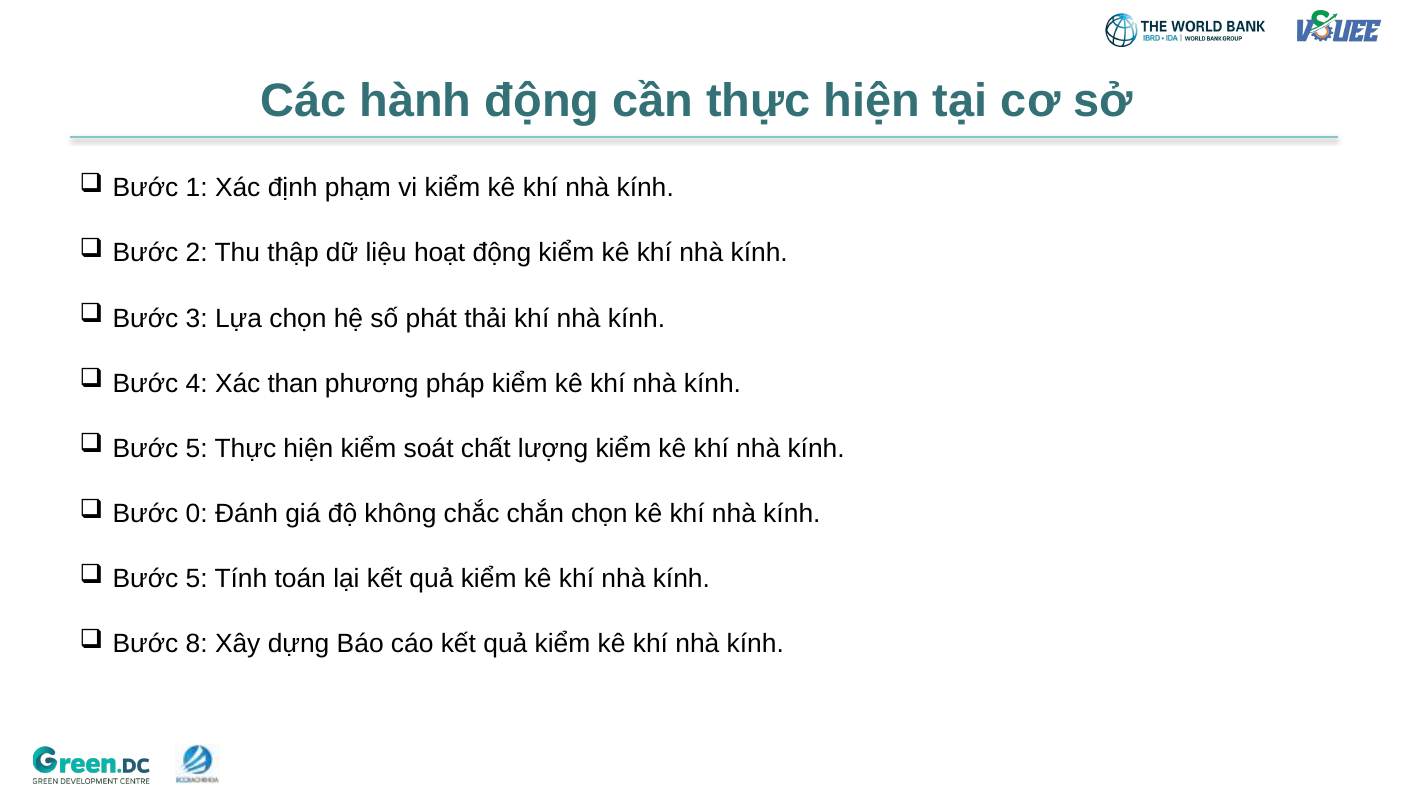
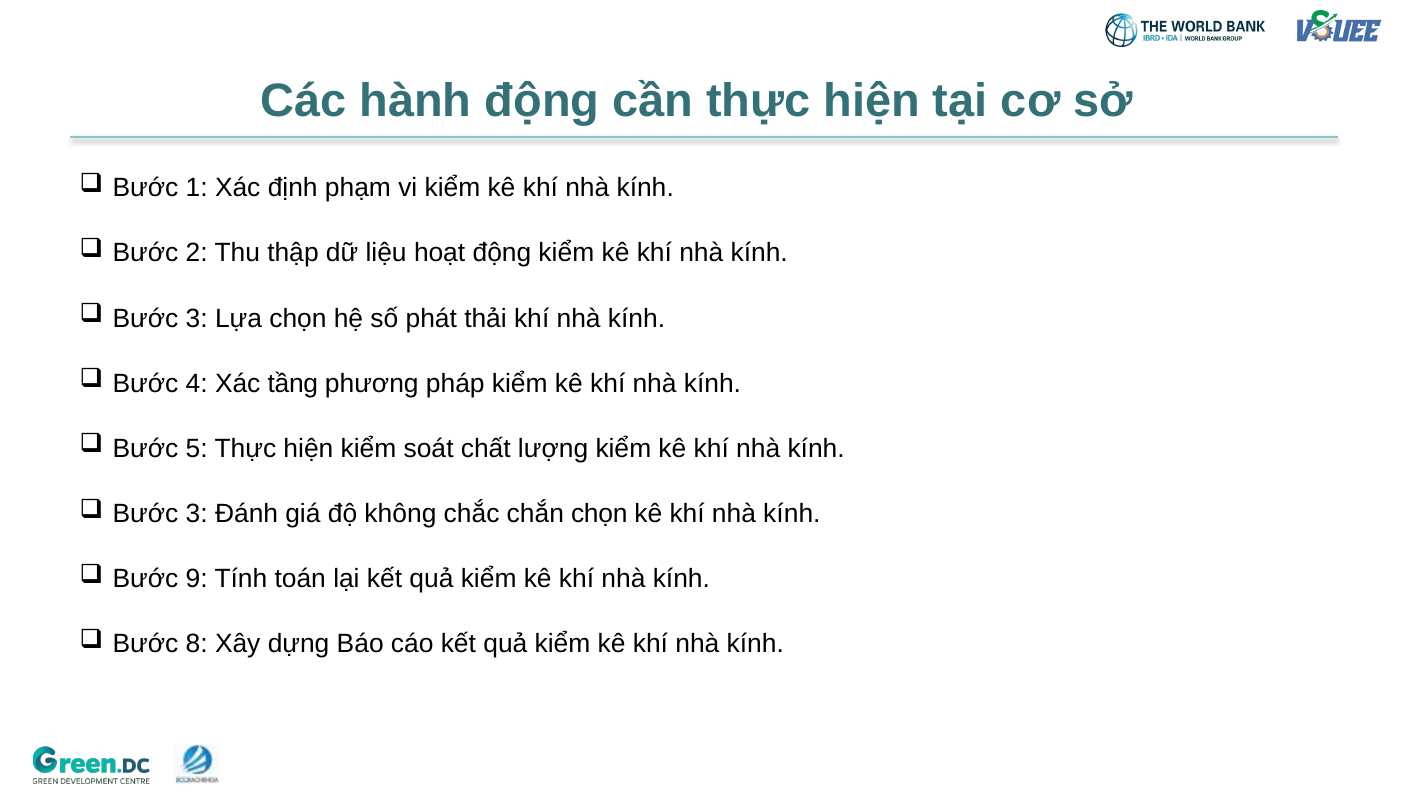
than: than -> tầng
0 at (197, 514): 0 -> 3
5 at (197, 579): 5 -> 9
